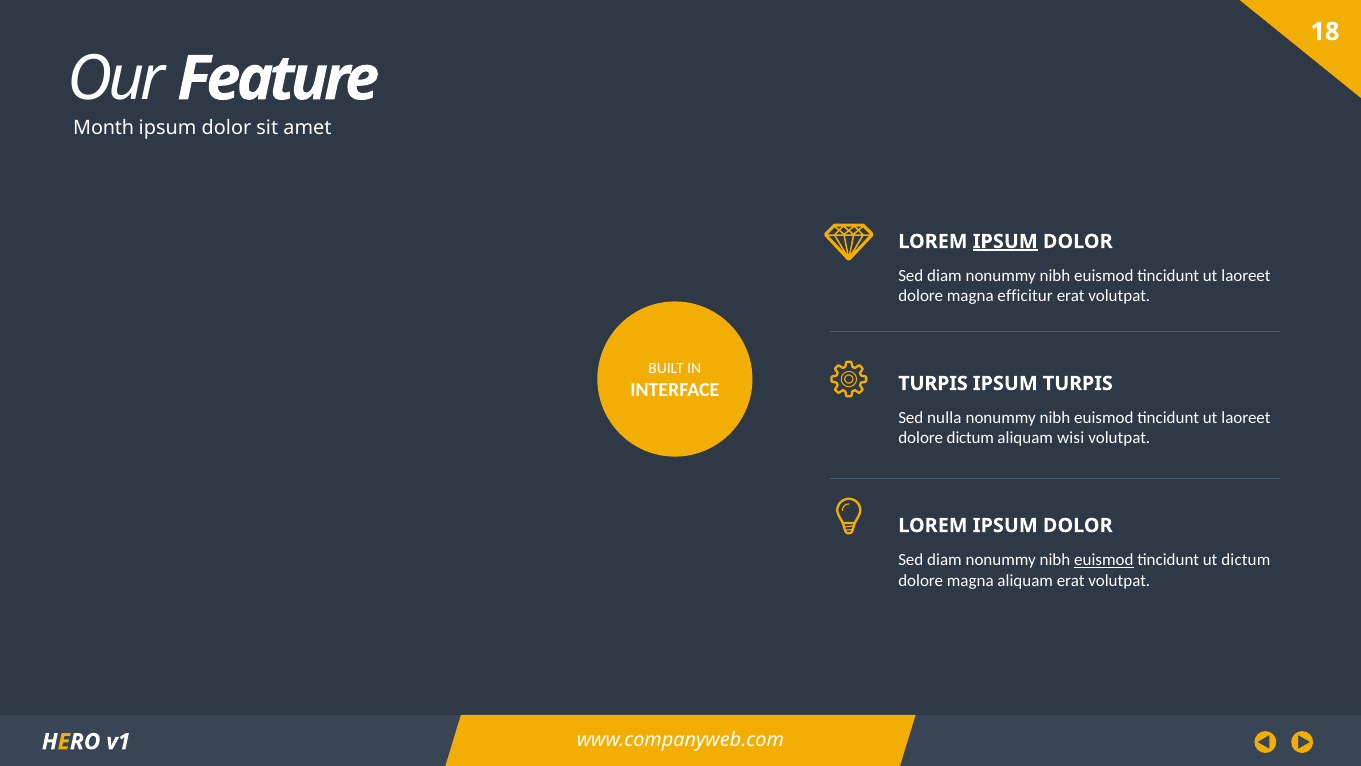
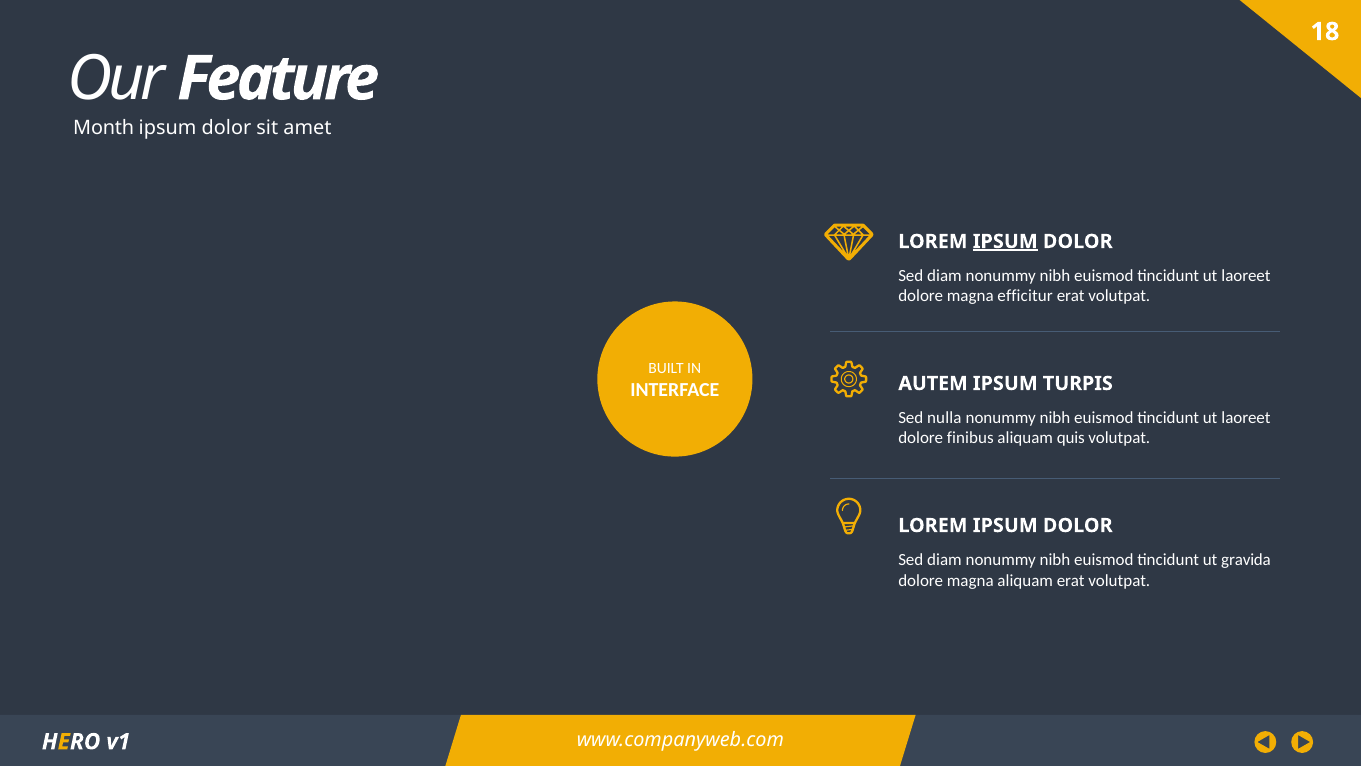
TURPIS at (933, 383): TURPIS -> AUTEM
dolore dictum: dictum -> finibus
wisi: wisi -> quis
euismod at (1104, 560) underline: present -> none
ut dictum: dictum -> gravida
